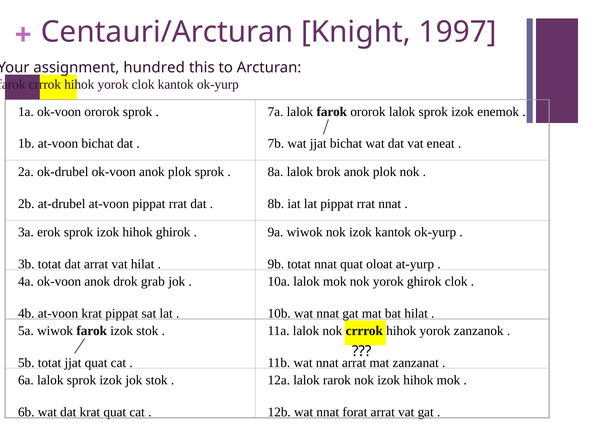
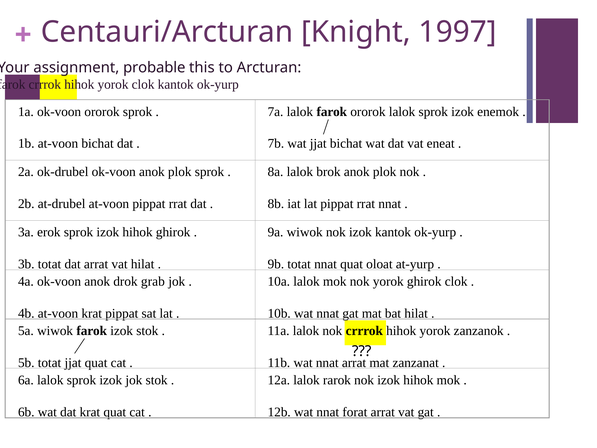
hundred: hundred -> probable
